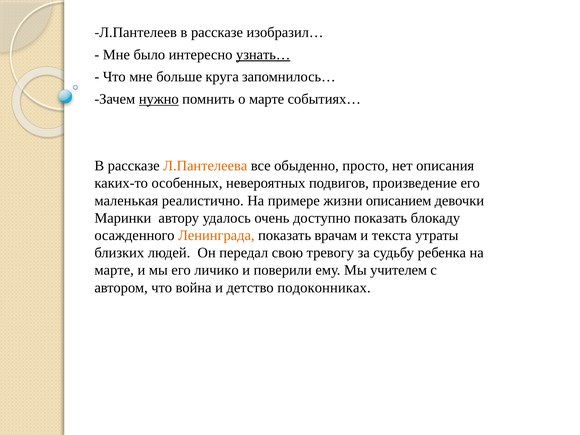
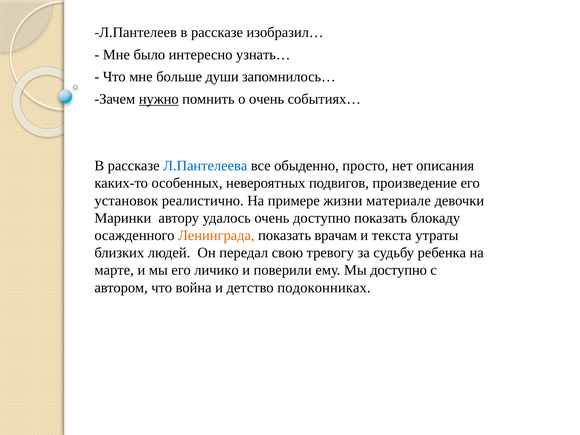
узнать… underline: present -> none
круга: круга -> души
о марте: марте -> очень
Л.Пантелеева colour: orange -> blue
маленькая: маленькая -> установок
описанием: описанием -> материале
Мы учителем: учителем -> доступно
